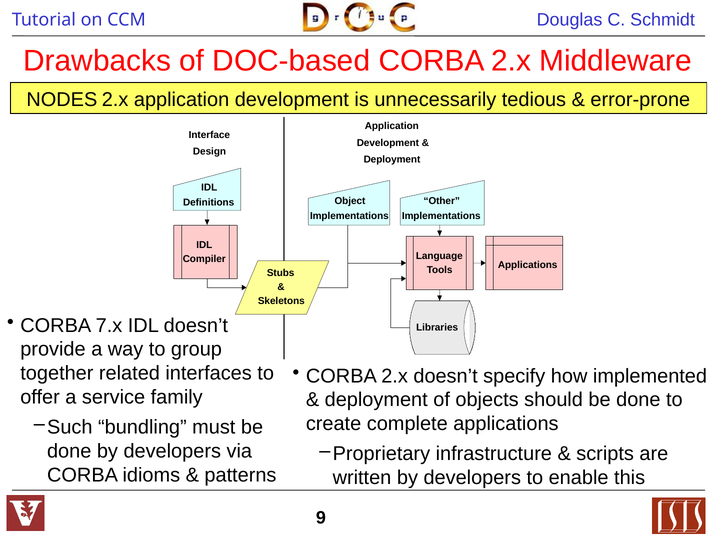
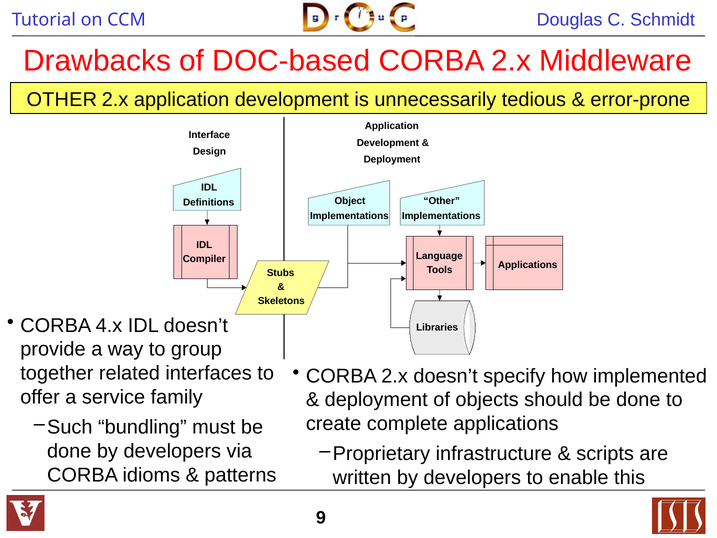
NODES at (62, 99): NODES -> OTHER
7.x: 7.x -> 4.x
